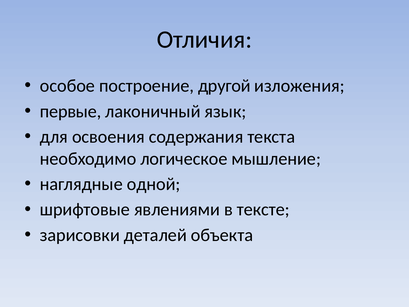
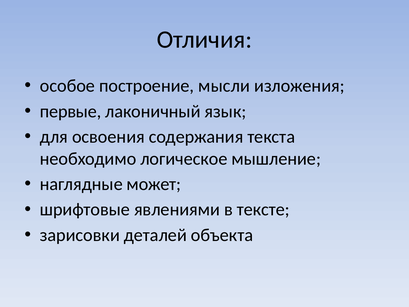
другой: другой -> мысли
одной: одной -> может
